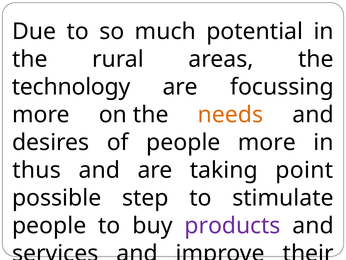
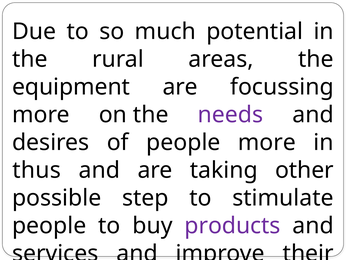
technology: technology -> equipment
needs colour: orange -> purple
point: point -> other
